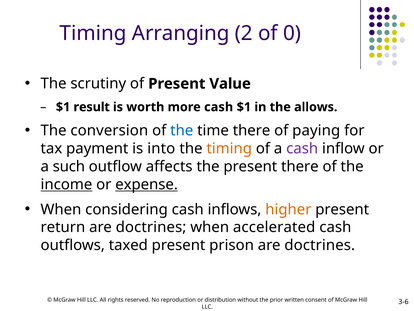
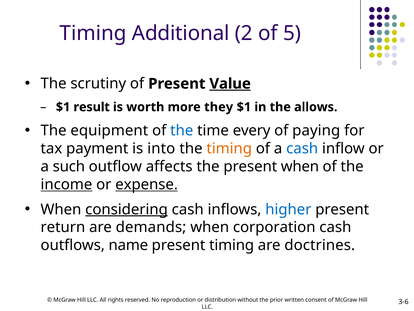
Arranging: Arranging -> Additional
0: 0 -> 5
Value underline: none -> present
more cash: cash -> they
conversion: conversion -> equipment
time there: there -> every
cash at (302, 148) colour: purple -> blue
present there: there -> when
considering underline: none -> present
higher colour: orange -> blue
doctrines at (151, 227): doctrines -> demands
accelerated: accelerated -> corporation
taxed: taxed -> name
present prison: prison -> timing
